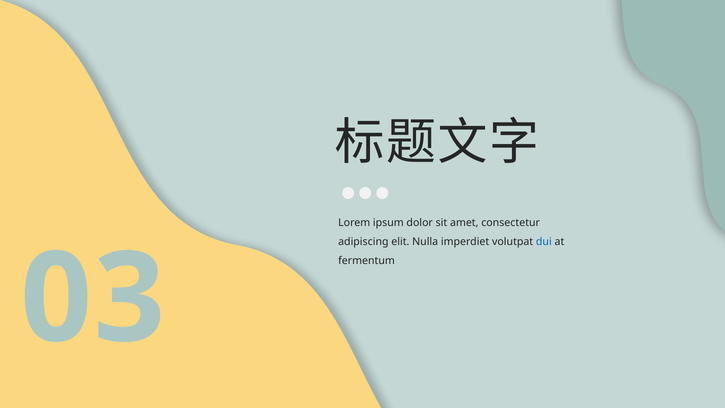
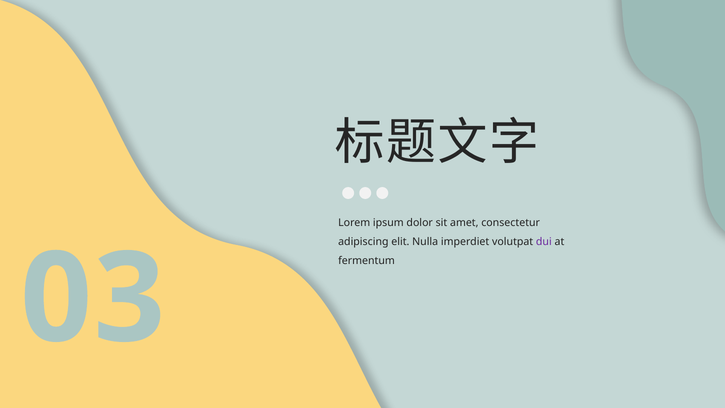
dui colour: blue -> purple
